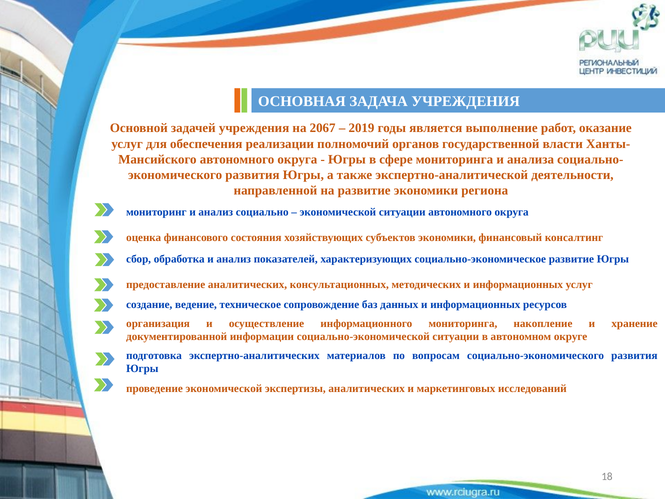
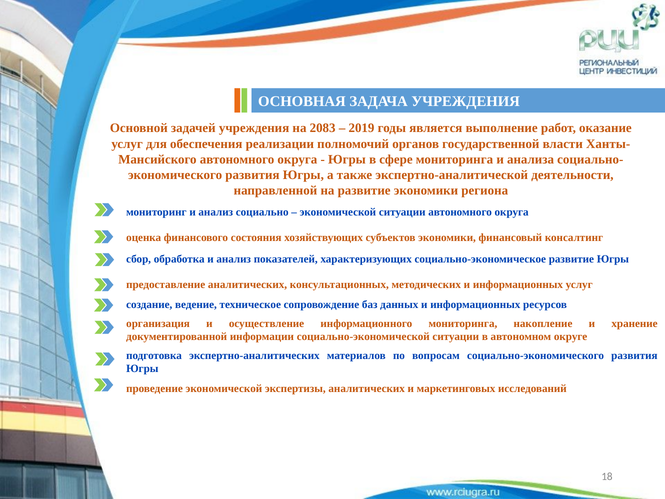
2067: 2067 -> 2083
